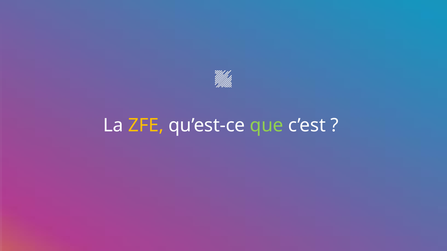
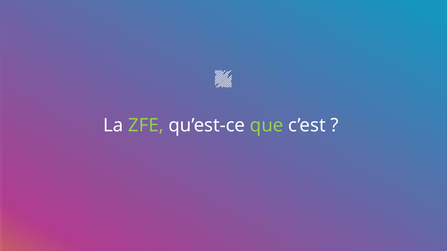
ZFE colour: yellow -> light green
